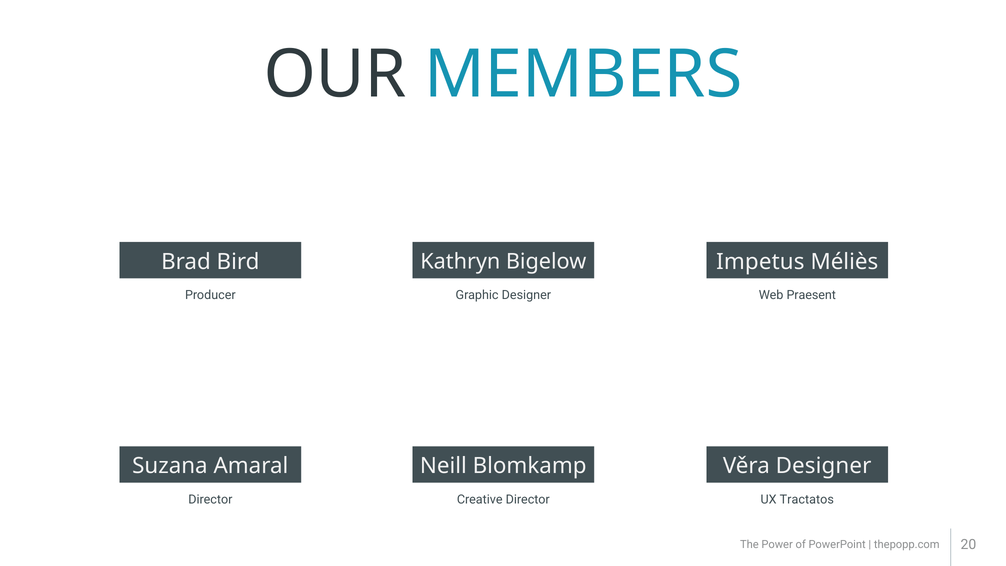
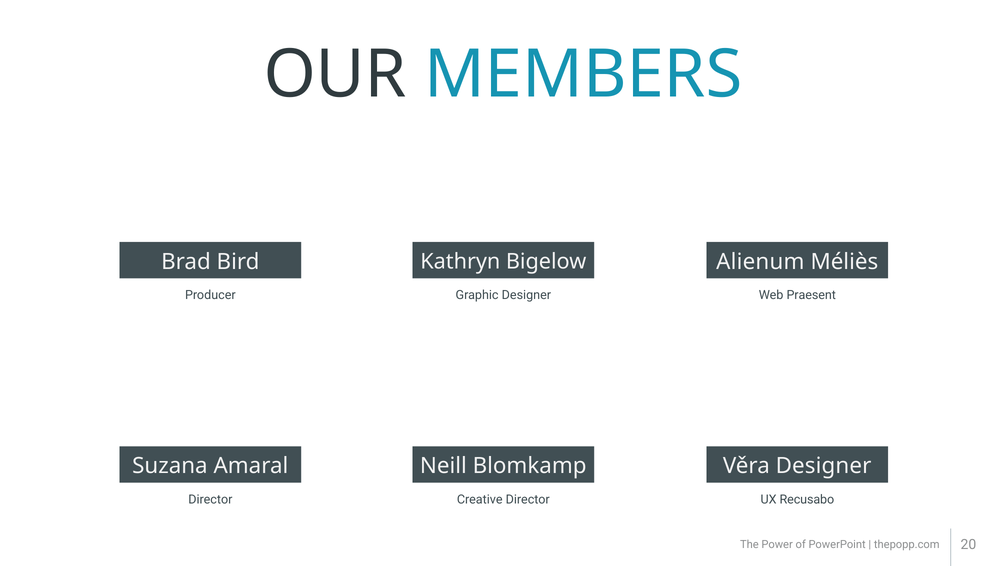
Impetus: Impetus -> Alienum
Tractatos: Tractatos -> Recusabo
